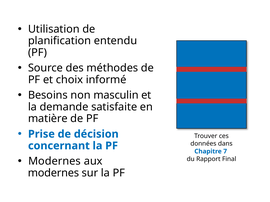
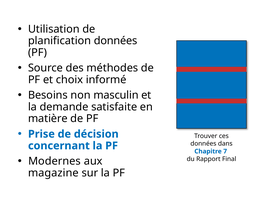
planification entendu: entendu -> données
modernes at (53, 173): modernes -> magazine
